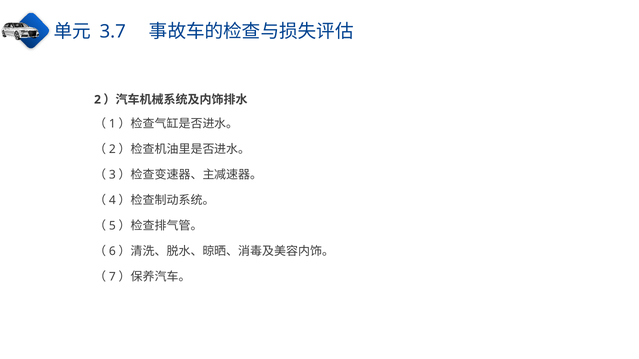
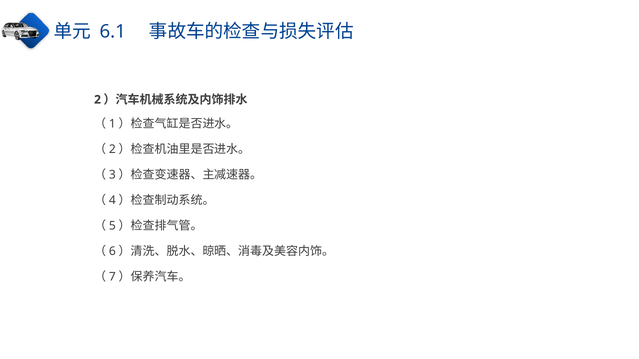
3.7: 3.7 -> 6.1
